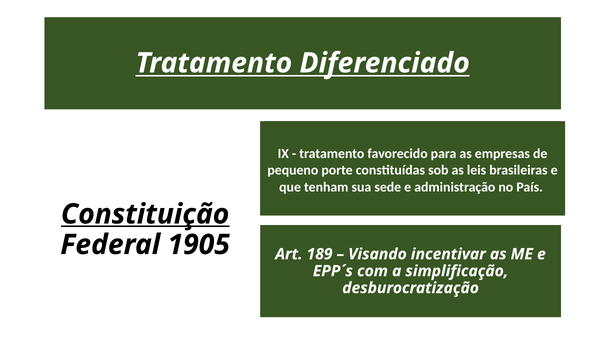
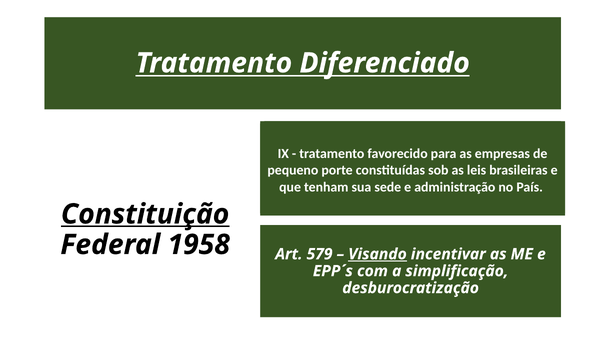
1905: 1905 -> 1958
189: 189 -> 579
Visando underline: none -> present
